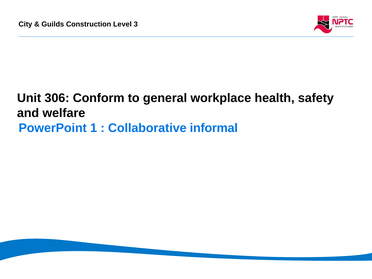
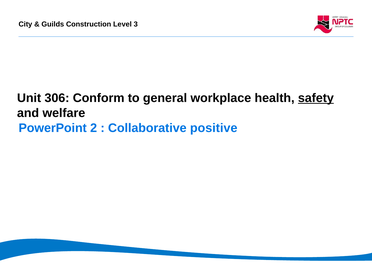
safety underline: none -> present
1: 1 -> 2
informal: informal -> positive
